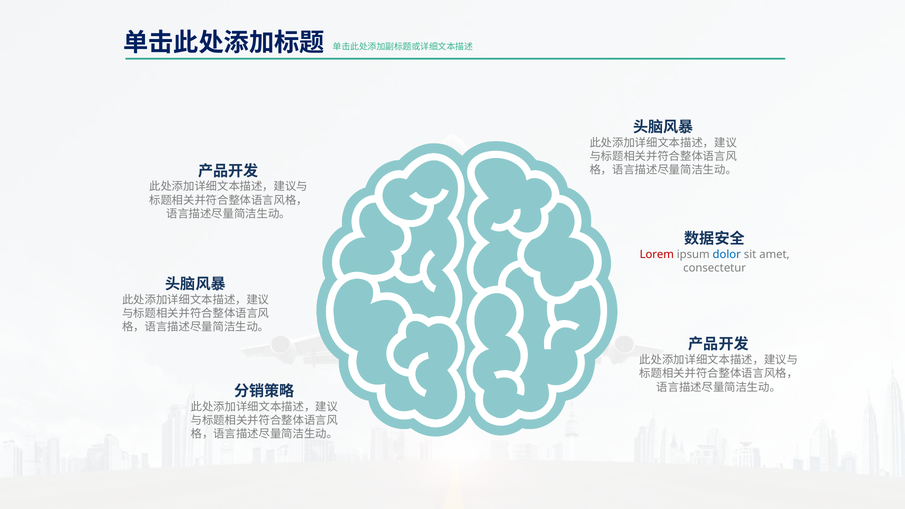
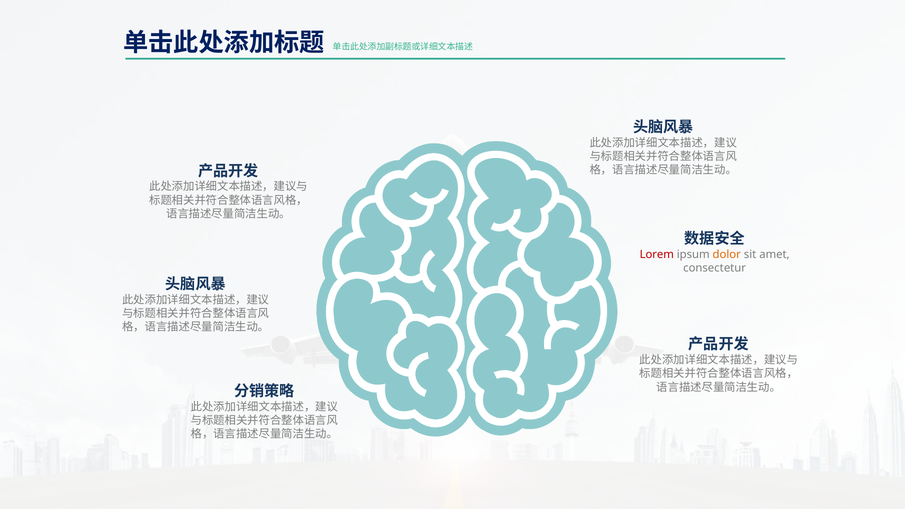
dolor colour: blue -> orange
